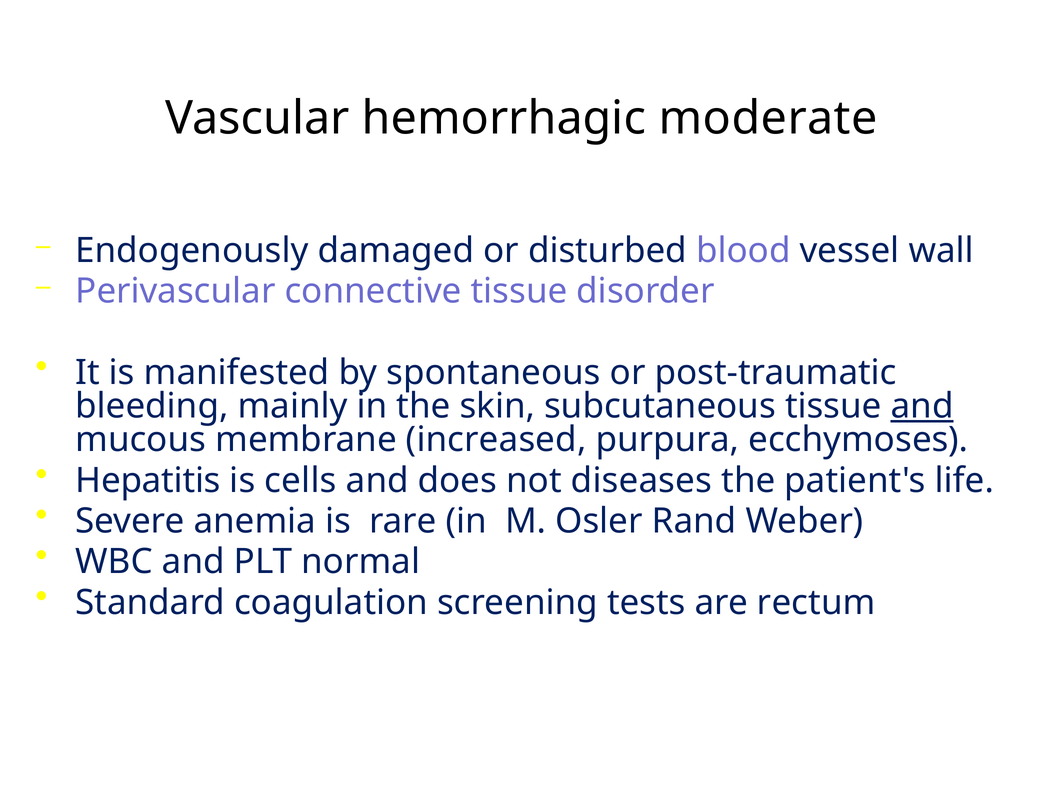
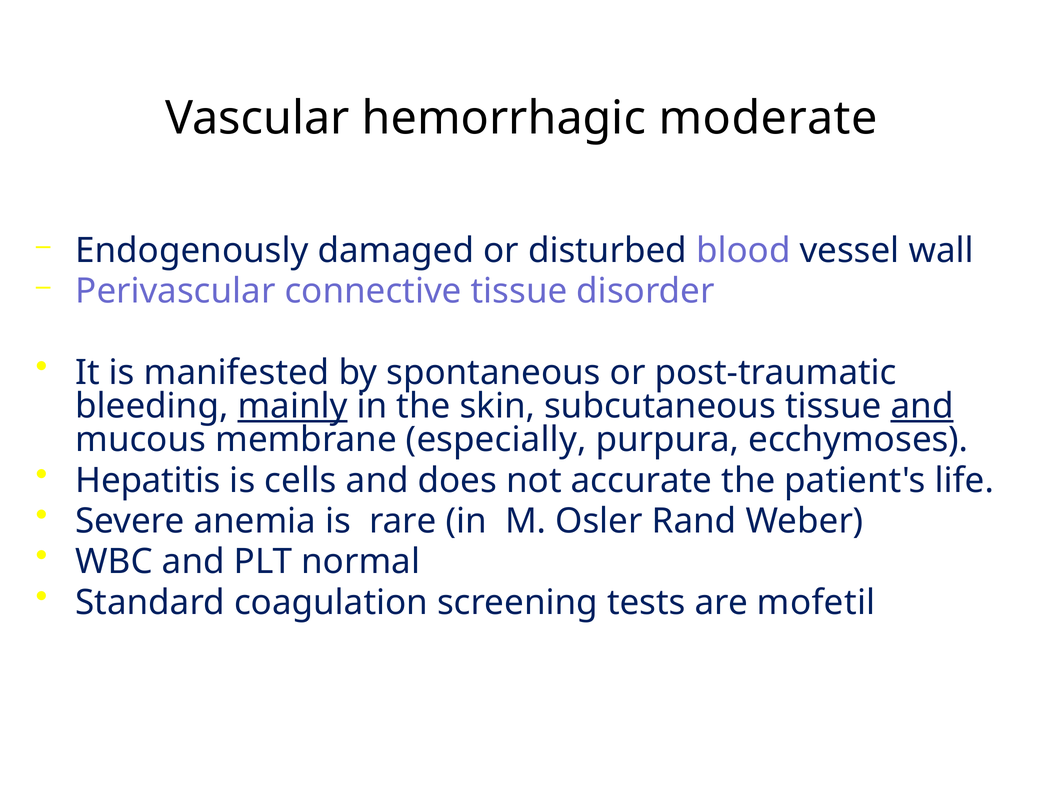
mainly underline: none -> present
increased: increased -> especially
diseases: diseases -> accurate
rectum: rectum -> mofetil
